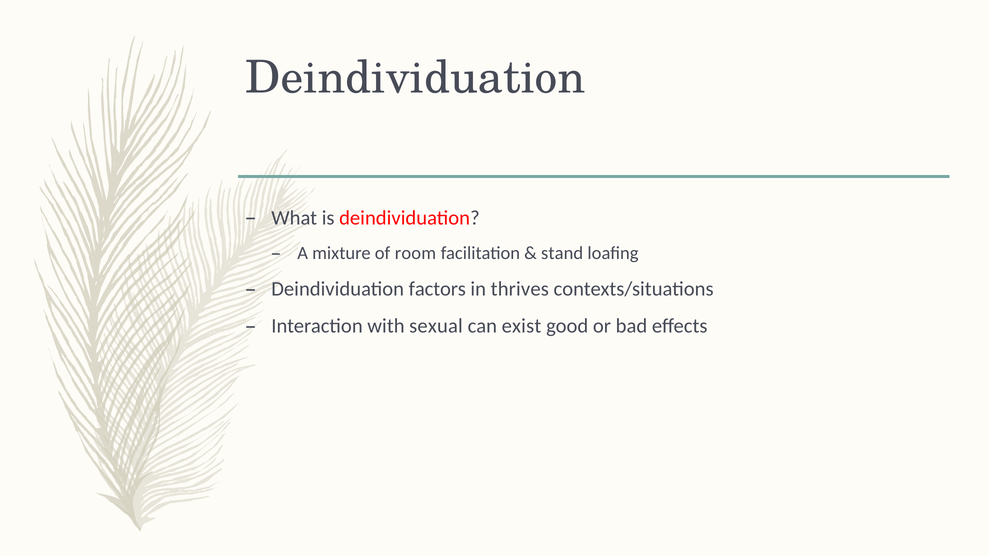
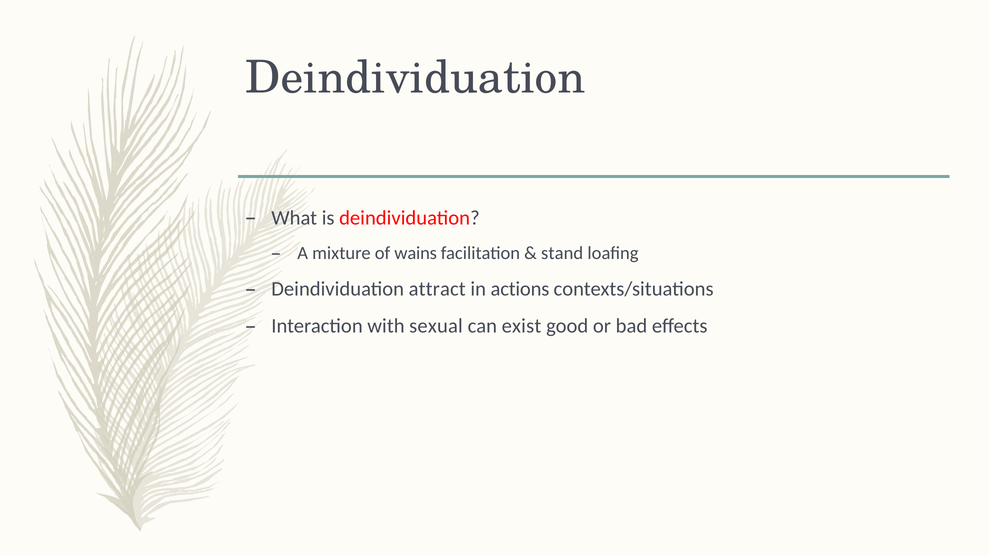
room: room -> wains
factors: factors -> attract
thrives: thrives -> actions
